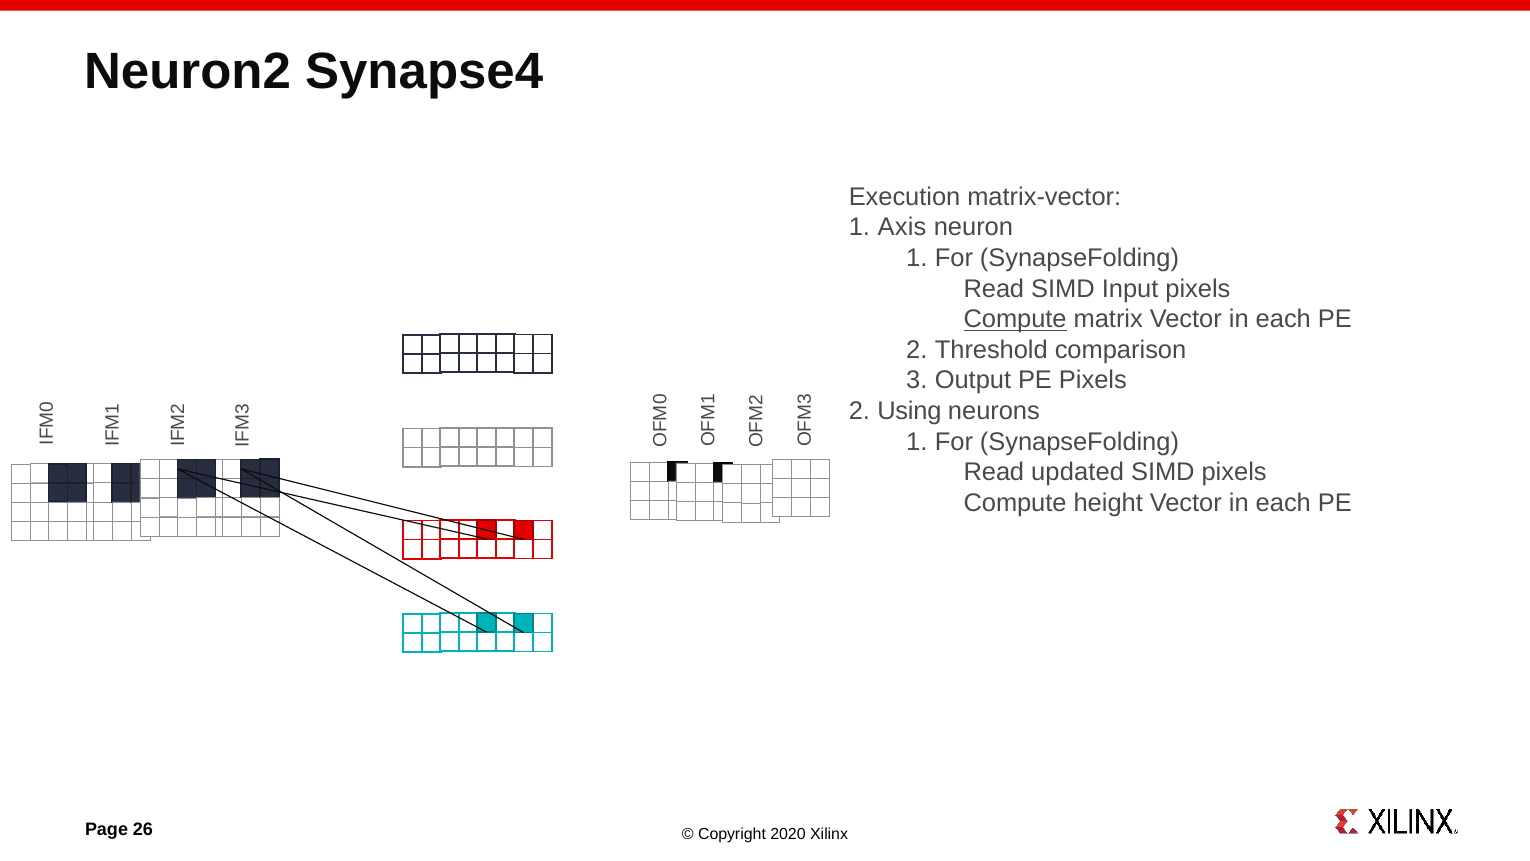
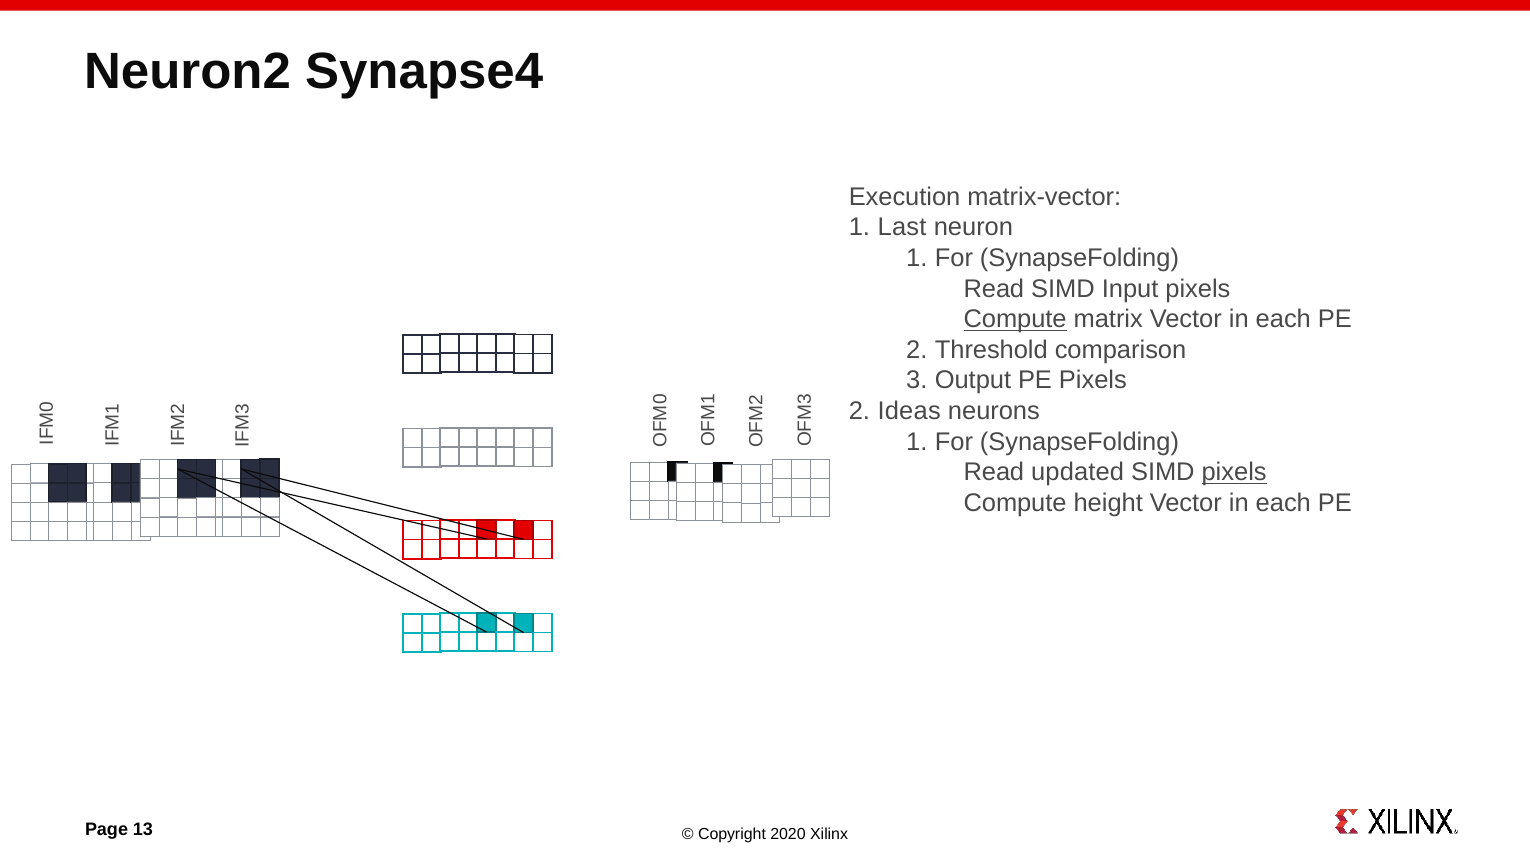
Axis: Axis -> Last
Using: Using -> Ideas
pixels at (1234, 472) underline: none -> present
26: 26 -> 13
